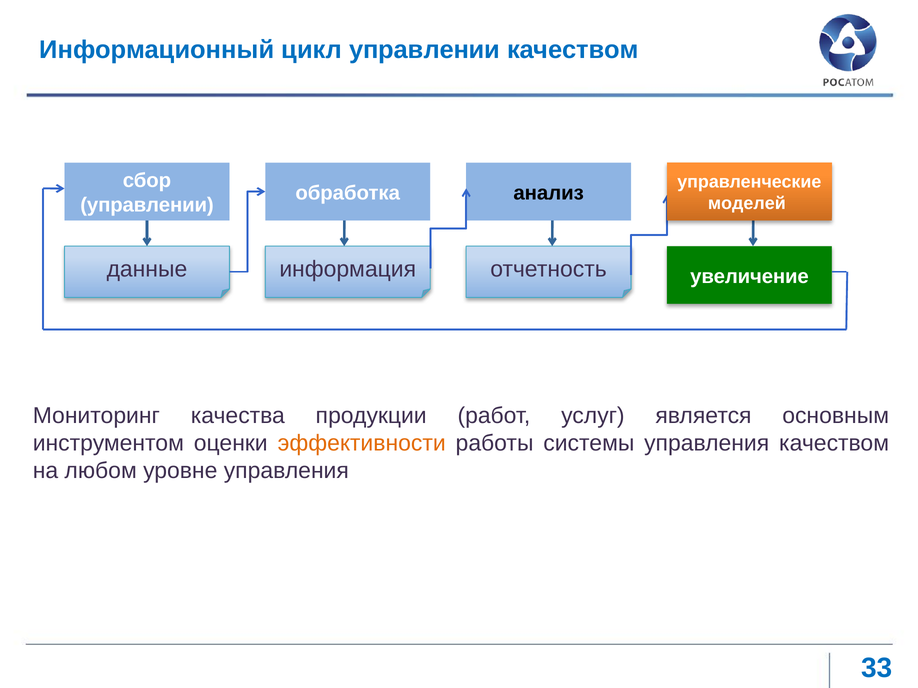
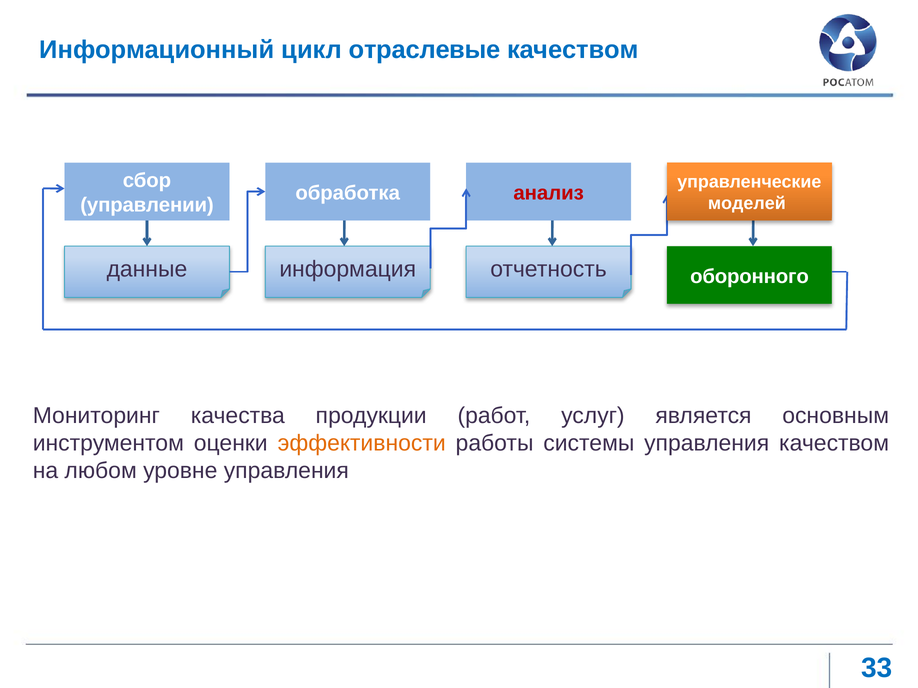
цикл управлении: управлении -> отраслевые
анализ colour: black -> red
увеличение: увеличение -> оборонного
